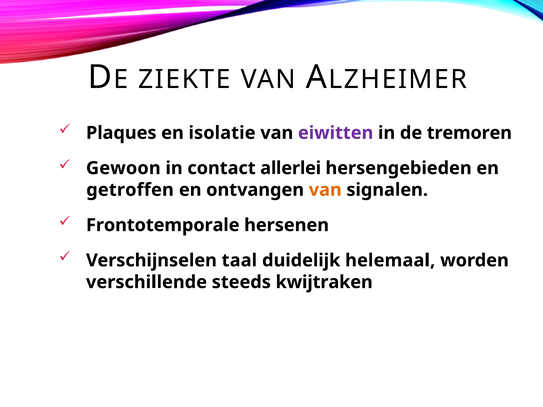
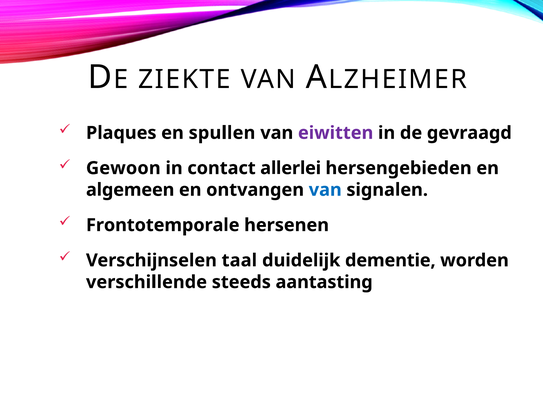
isolatie: isolatie -> spullen
tremoren: tremoren -> gevraagd
getroffen: getroffen -> algemeen
van at (325, 190) colour: orange -> blue
helemaal: helemaal -> dementie
kwijtraken: kwijtraken -> aantasting
